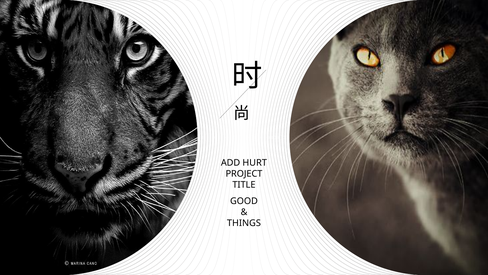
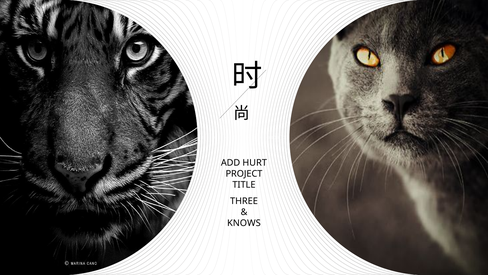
GOOD: GOOD -> THREE
THINGS: THINGS -> KNOWS
